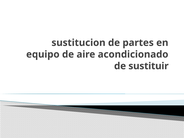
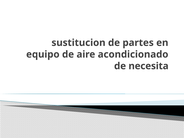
sustituir: sustituir -> necesita
